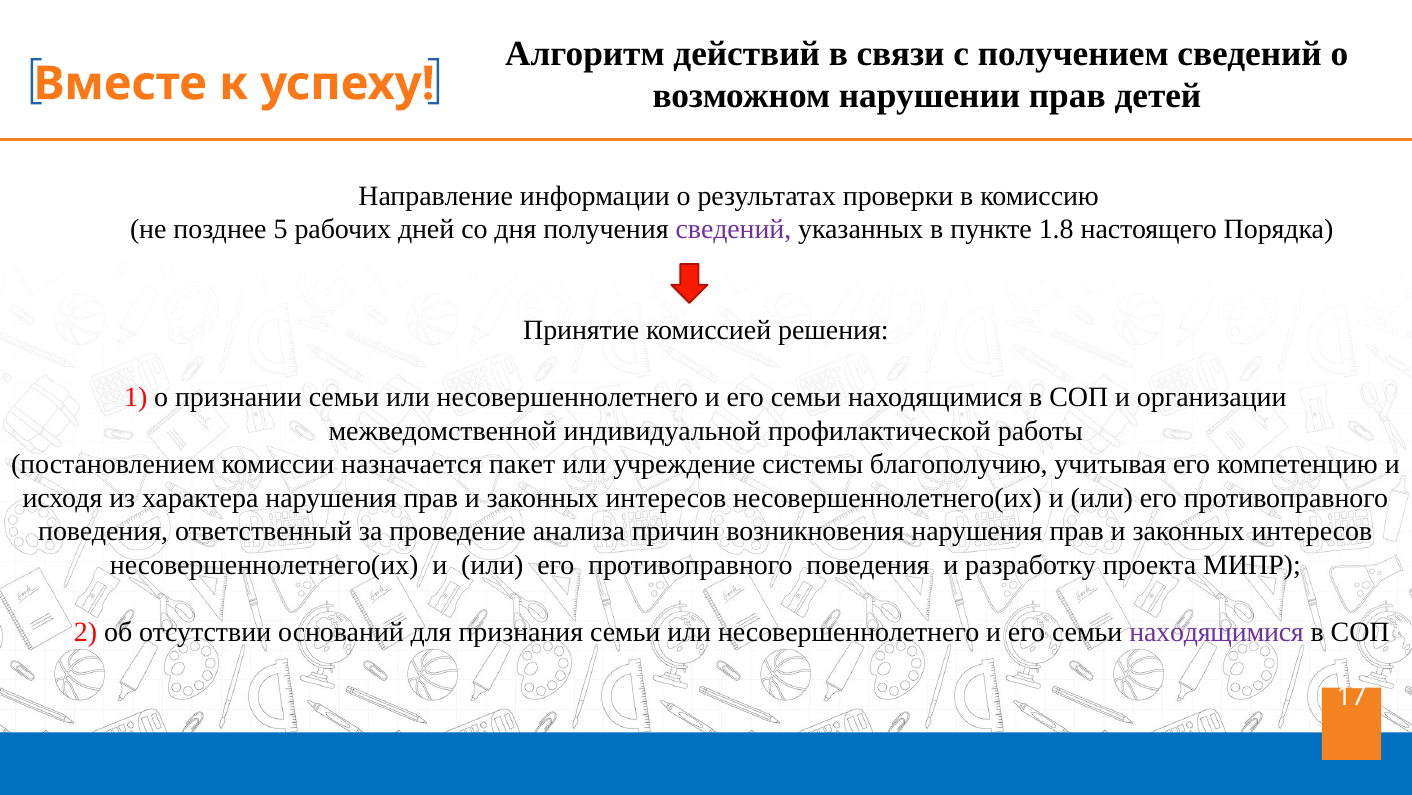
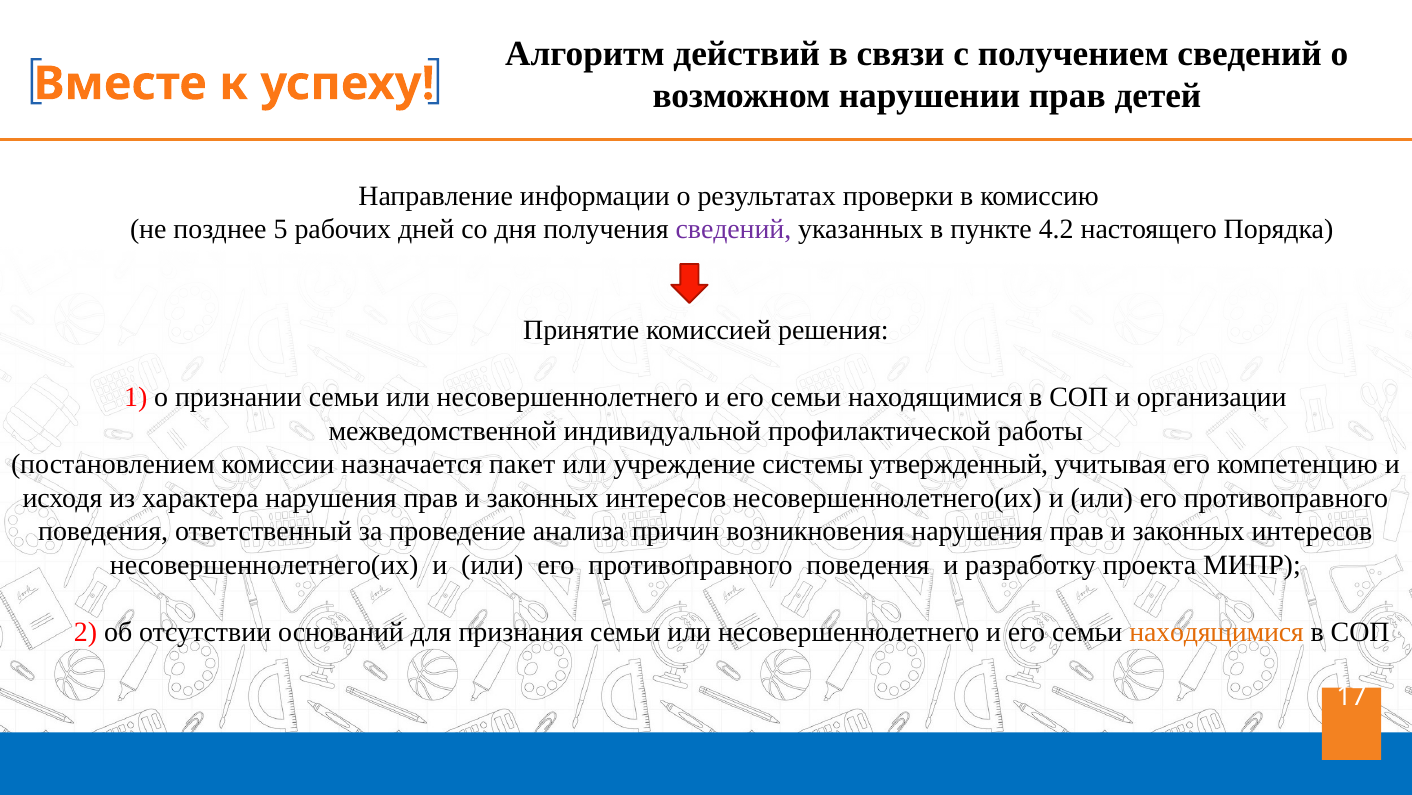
1.8: 1.8 -> 4.2
благополучию: благополучию -> утвержденный
находящимися at (1217, 632) colour: purple -> orange
